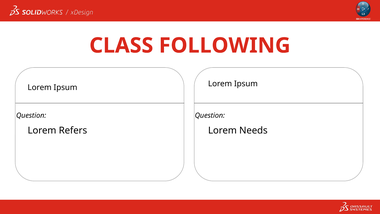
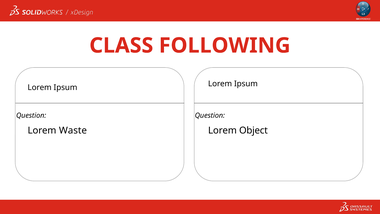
Refers: Refers -> Waste
Needs: Needs -> Object
